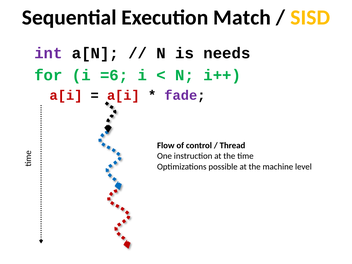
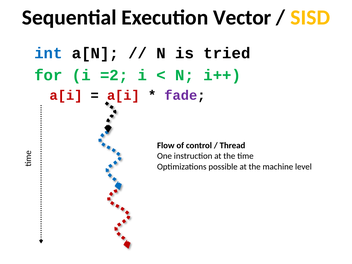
Match: Match -> Vector
int colour: purple -> blue
needs: needs -> tried
=6: =6 -> =2
